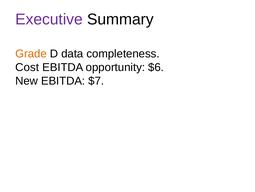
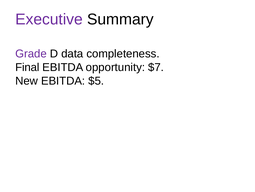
Grade colour: orange -> purple
Cost: Cost -> Final
$6: $6 -> $7
$7: $7 -> $5
